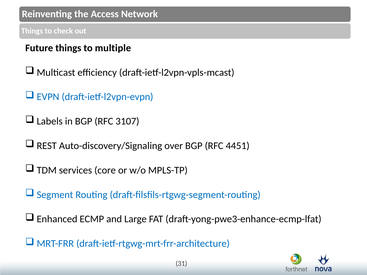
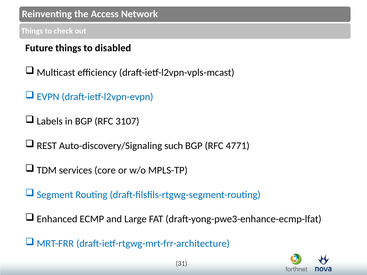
multiple: multiple -> disabled
over: over -> such
4451: 4451 -> 4771
